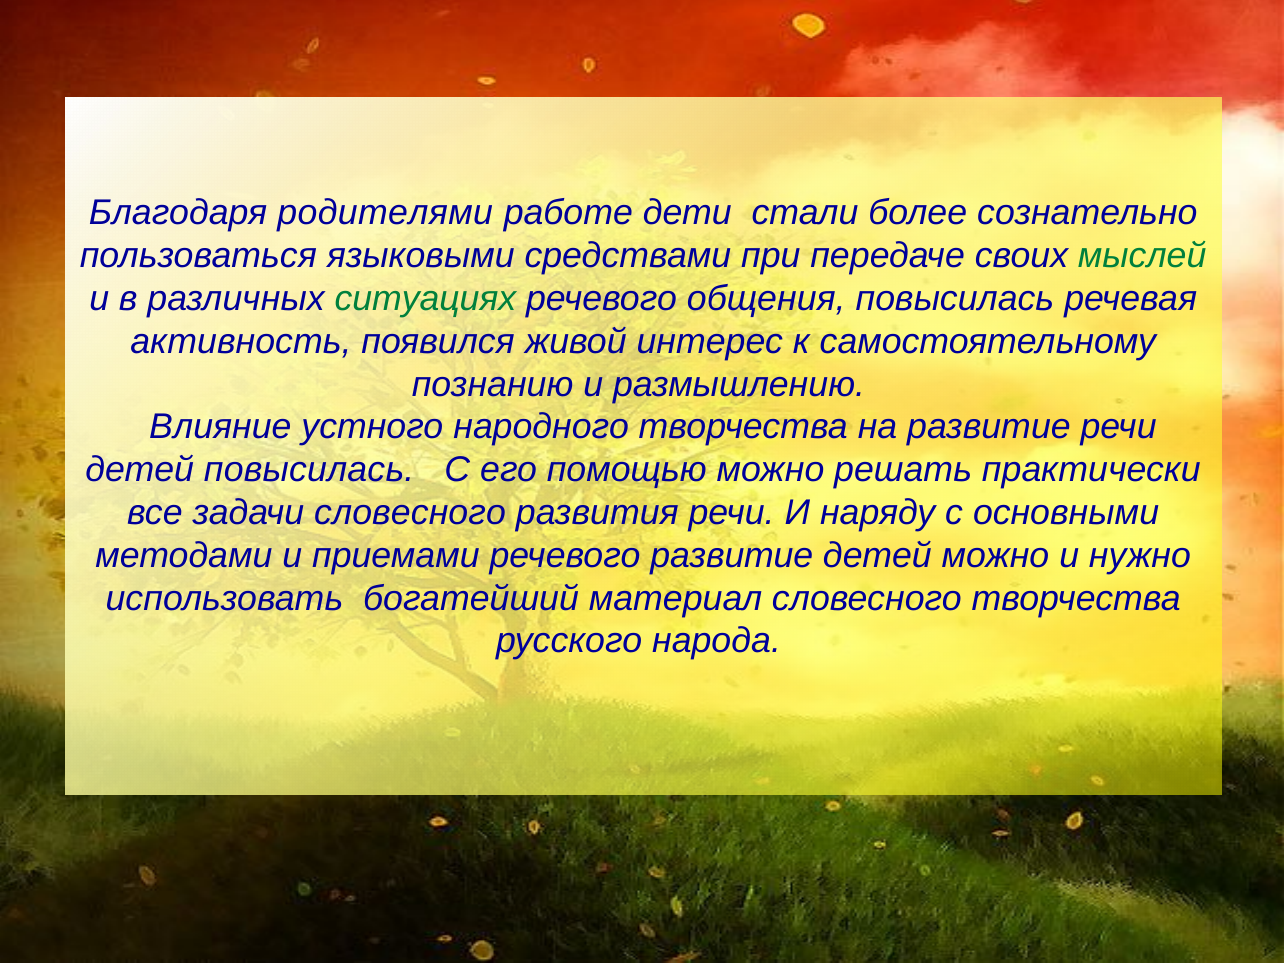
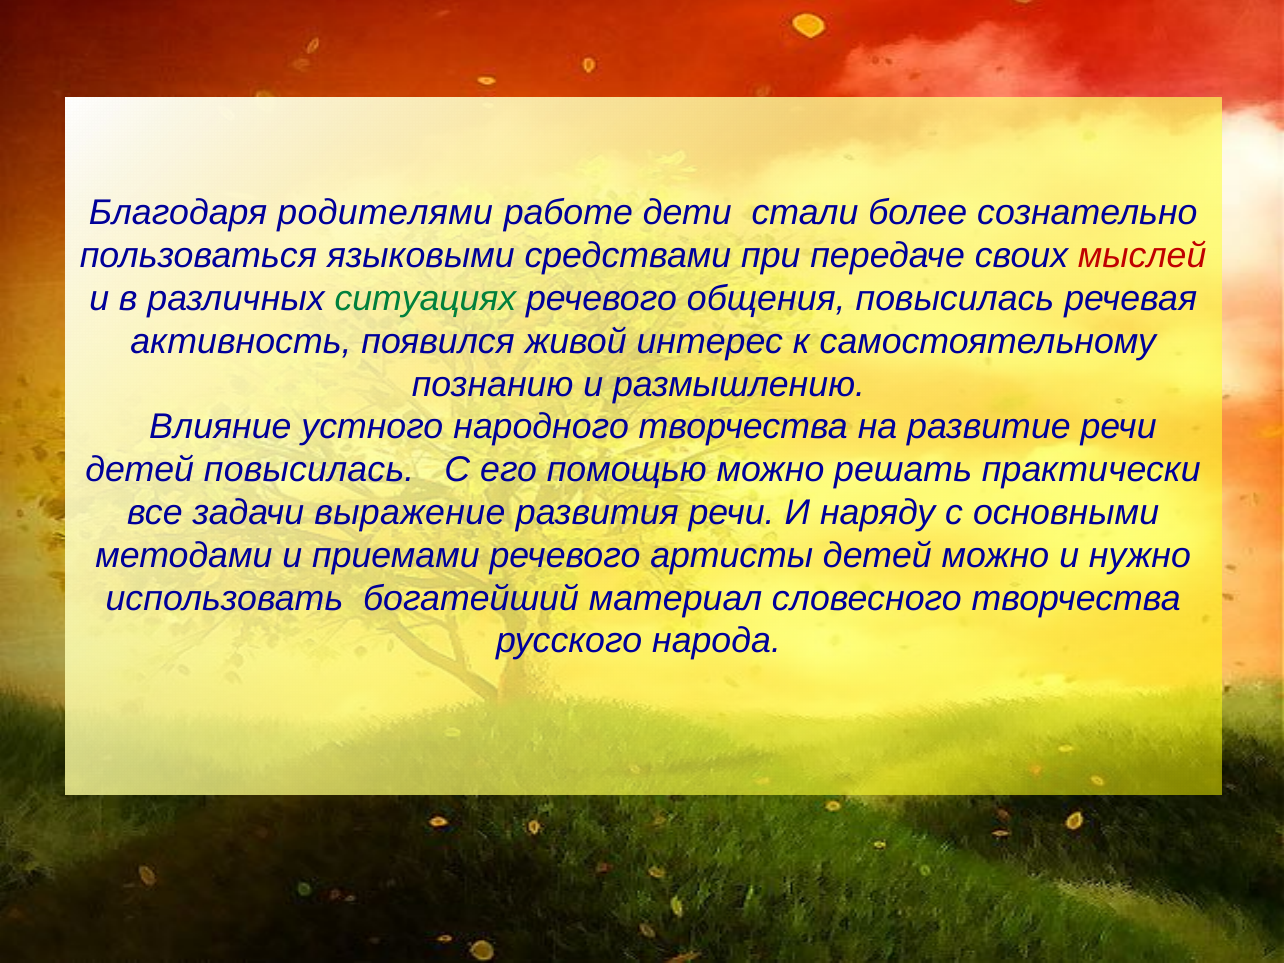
мыслей colour: green -> red
задачи словесного: словесного -> выражение
речевого развитие: развитие -> артисты
